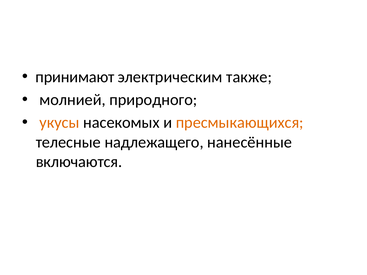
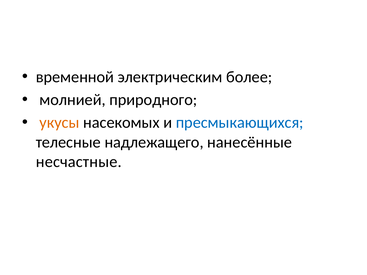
принимают: принимают -> временной
также: также -> более
пресмыкающихся colour: orange -> blue
включаются: включаются -> несчастные
